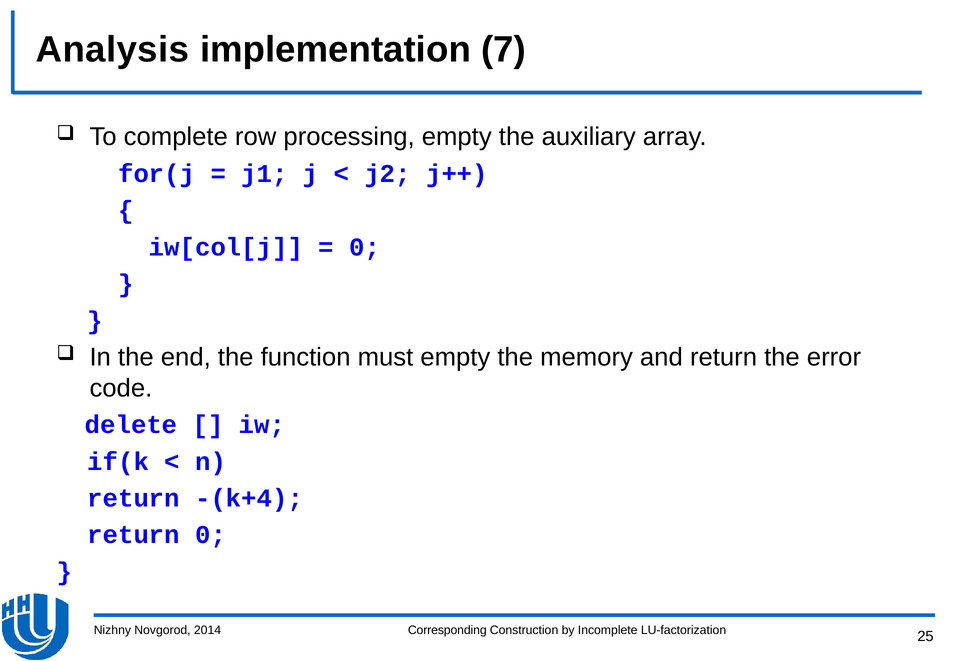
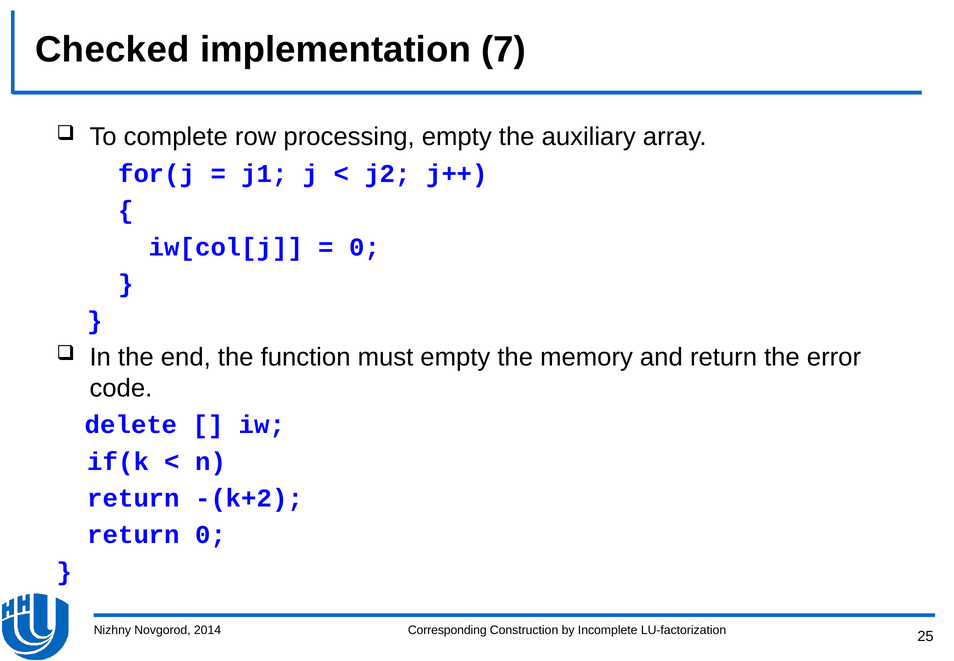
Analysis: Analysis -> Checked
-(k+4: -(k+4 -> -(k+2
